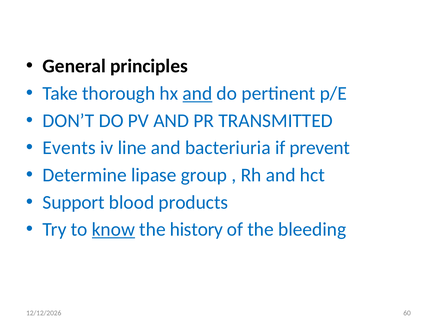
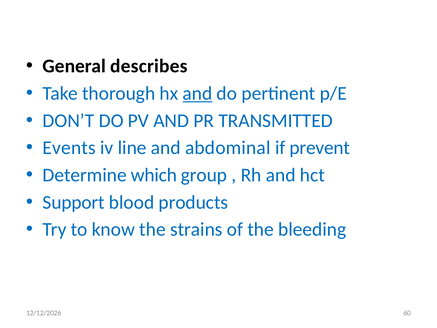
principles: principles -> describes
bacteriuria: bacteriuria -> abdominal
lipase: lipase -> which
know underline: present -> none
history: history -> strains
